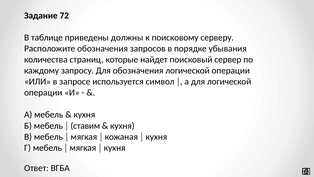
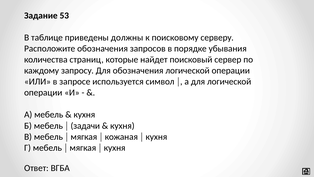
72: 72 -> 53
ставим: ставим -> задачи
